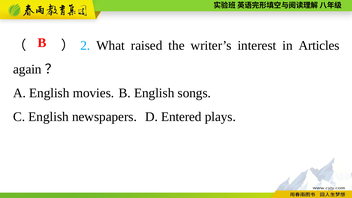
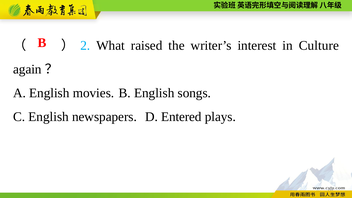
Articles: Articles -> Culture
